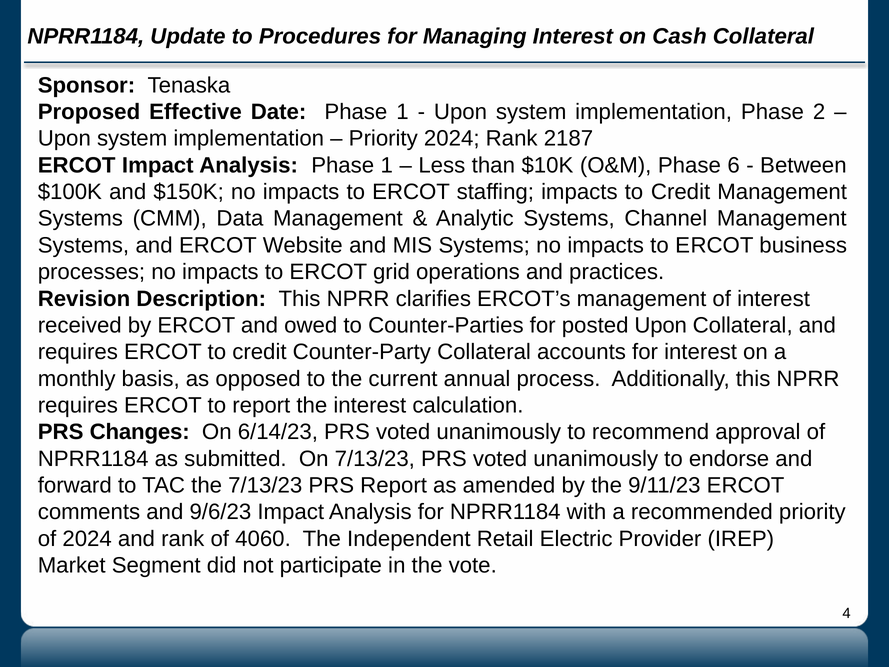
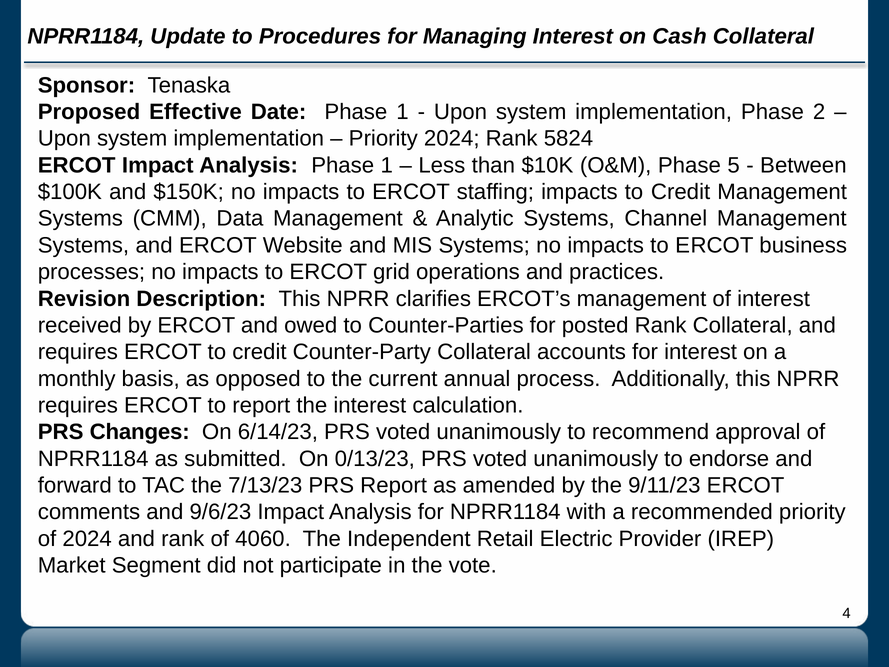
2187: 2187 -> 5824
6: 6 -> 5
posted Upon: Upon -> Rank
On 7/13/23: 7/13/23 -> 0/13/23
